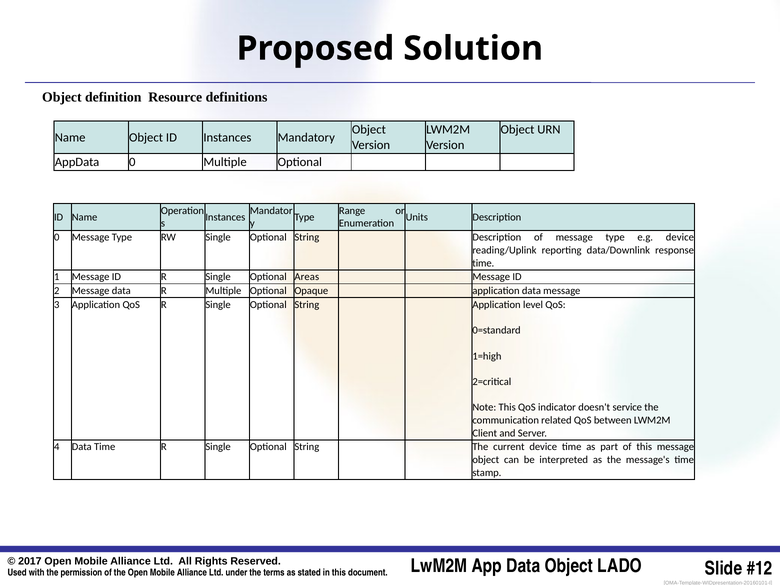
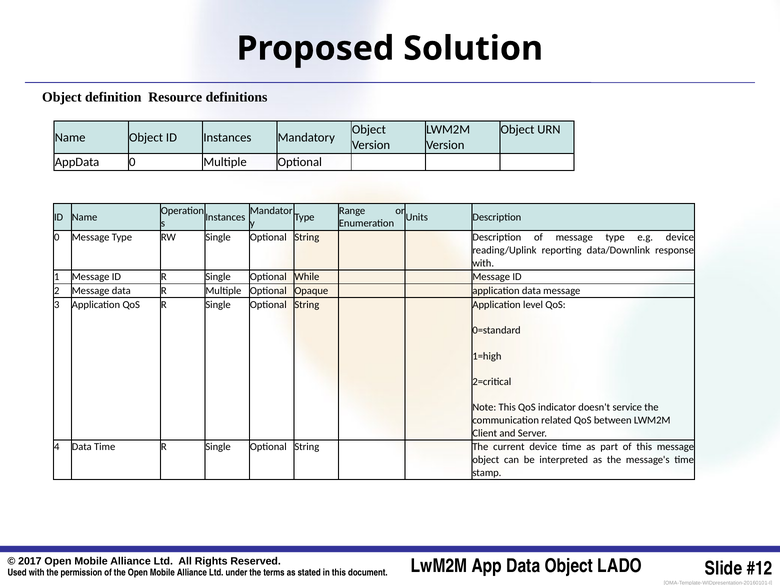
time at (483, 263): time -> with
Areas: Areas -> While
